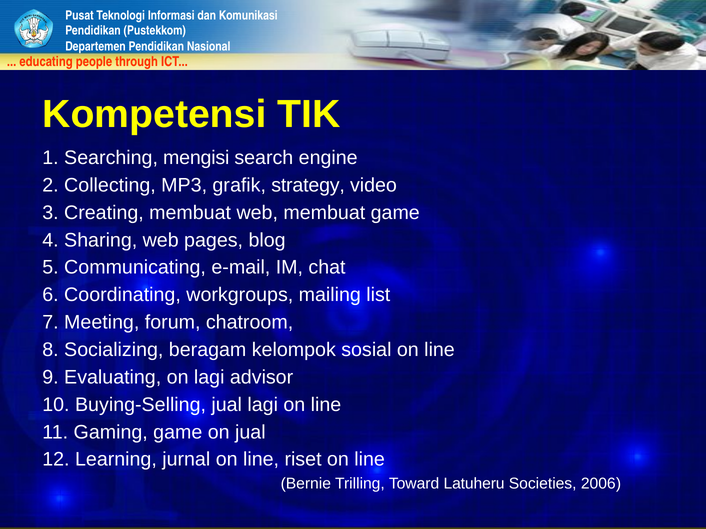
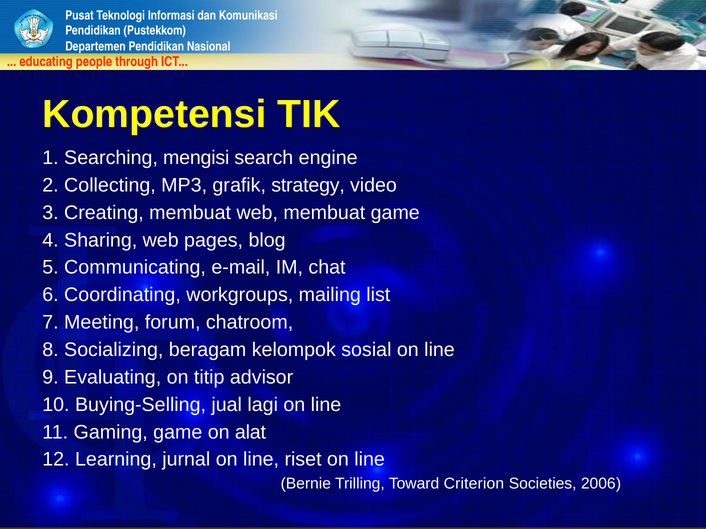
on lagi: lagi -> titip
on jual: jual -> alat
Latuheru: Latuheru -> Criterion
